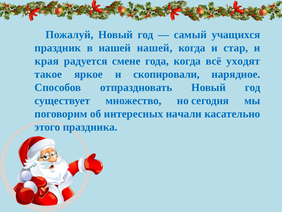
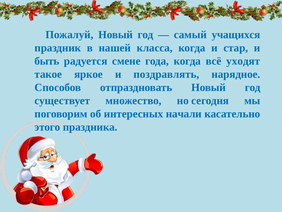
нашей нашей: нашей -> класса
края: края -> быть
скопировали: скопировали -> поздравлять
